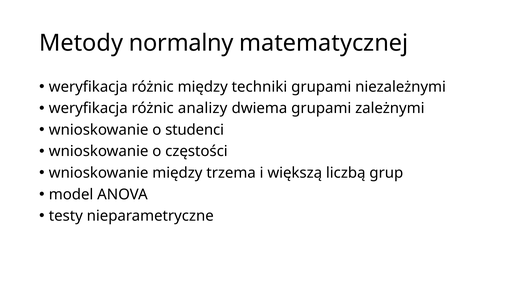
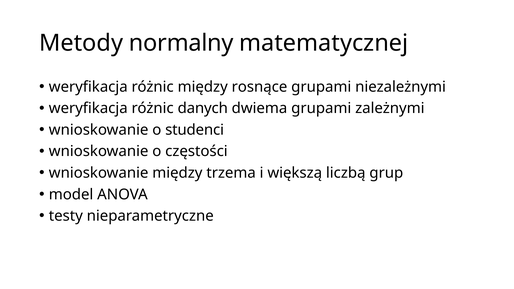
techniki: techniki -> rosnące
analizy: analizy -> danych
